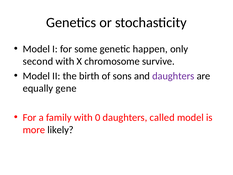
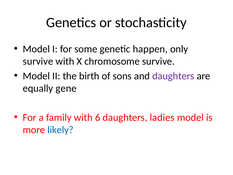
second at (38, 61): second -> survive
0: 0 -> 6
called: called -> ladies
likely colour: black -> blue
